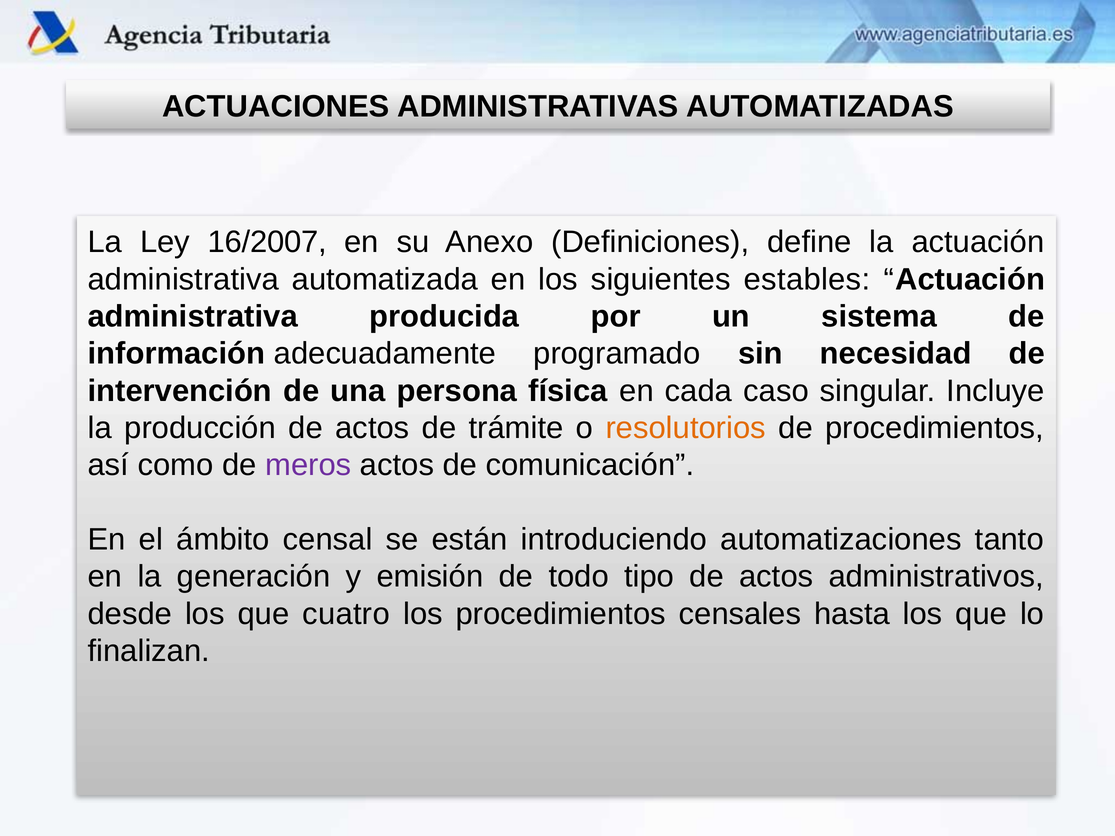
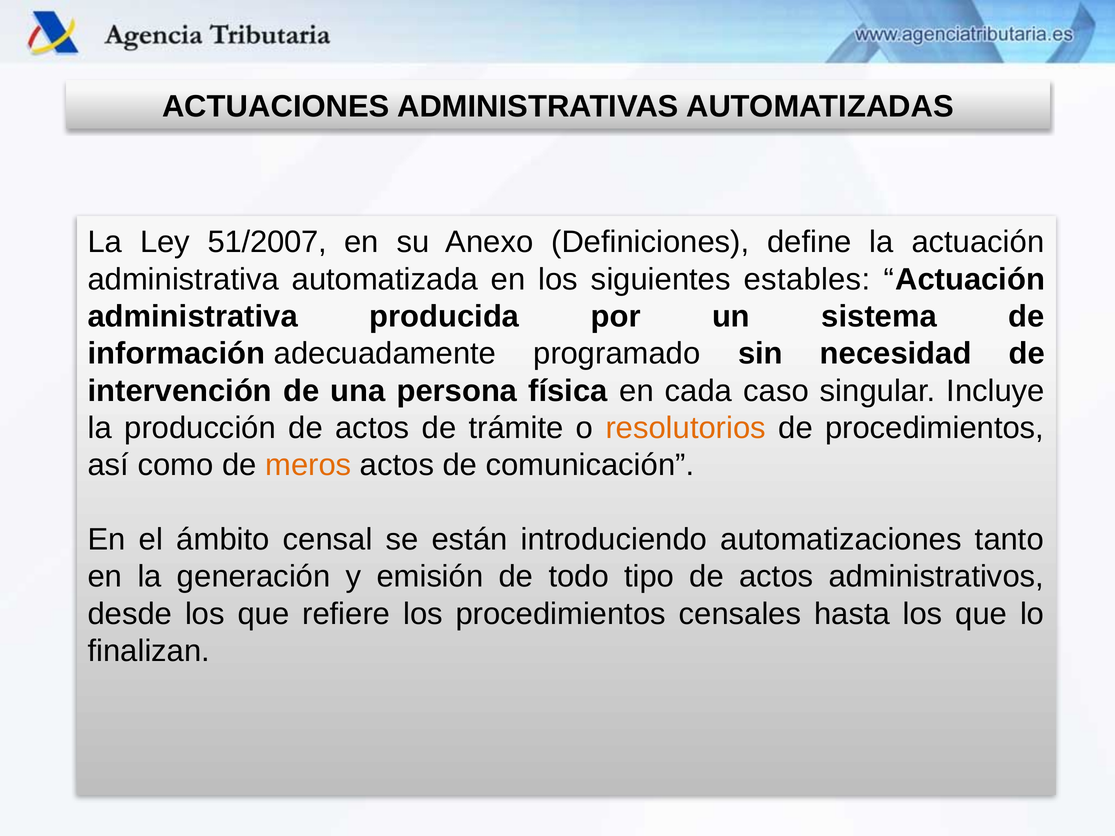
16/2007: 16/2007 -> 51/2007
meros colour: purple -> orange
cuatro: cuatro -> refiere
